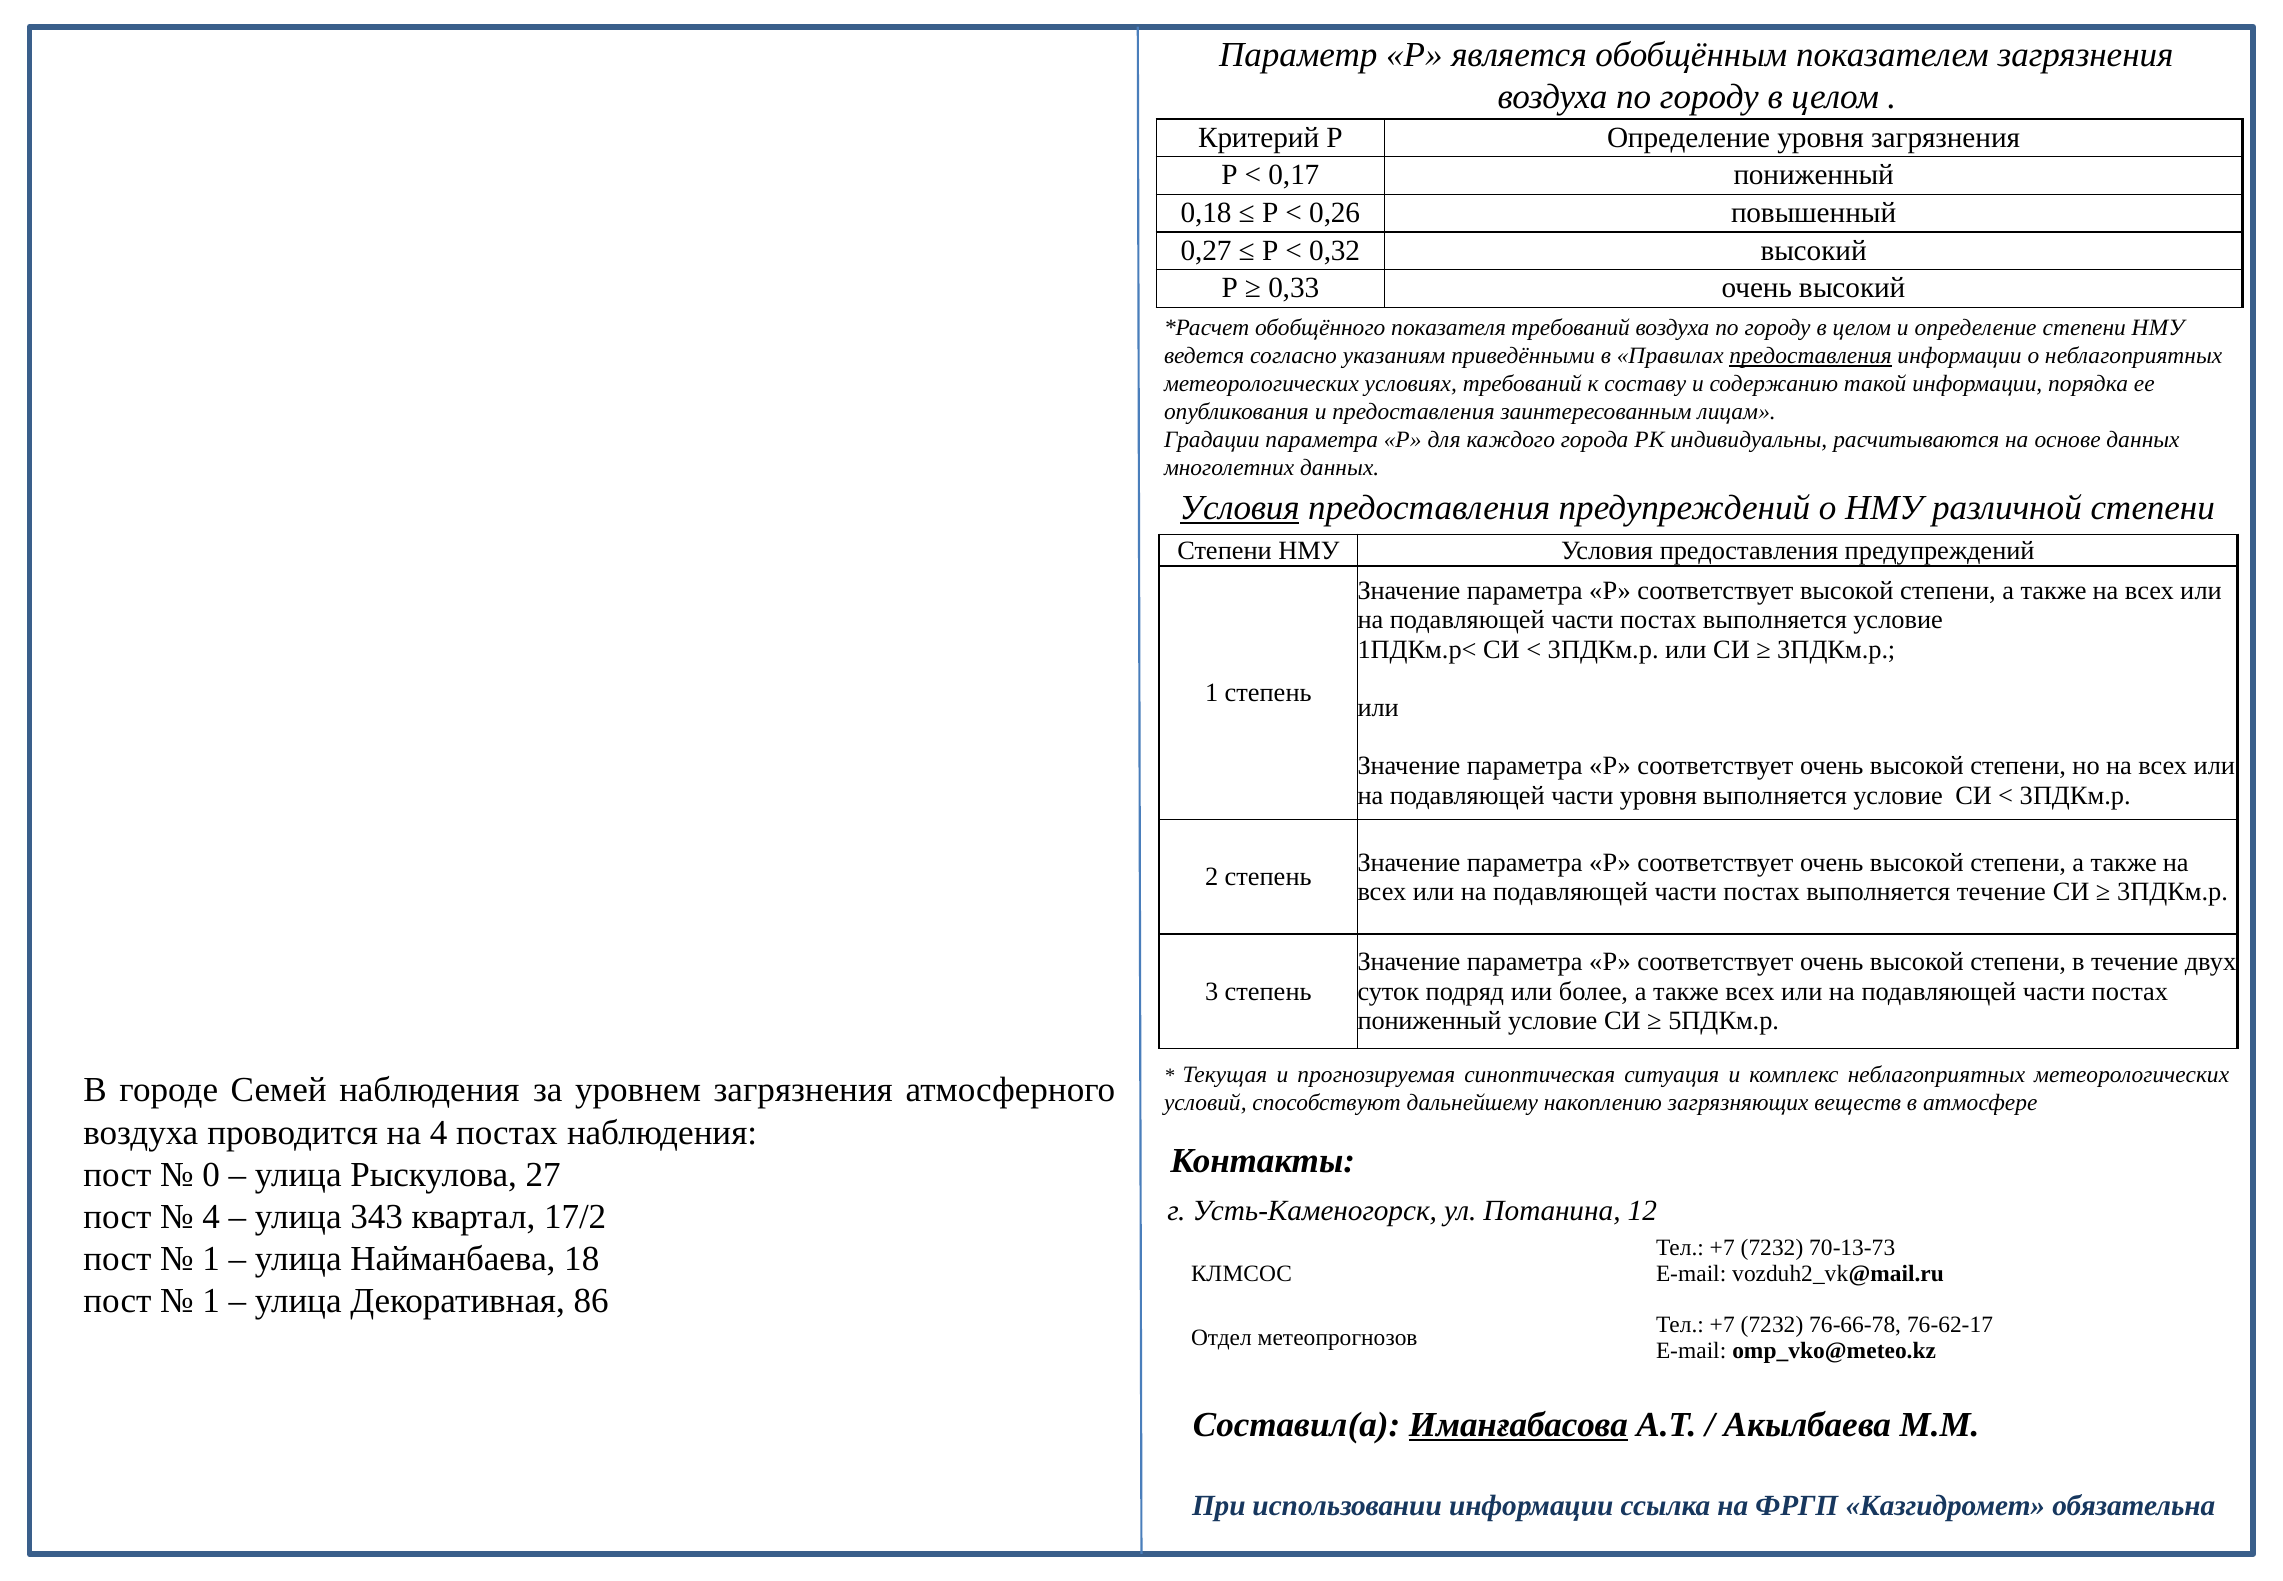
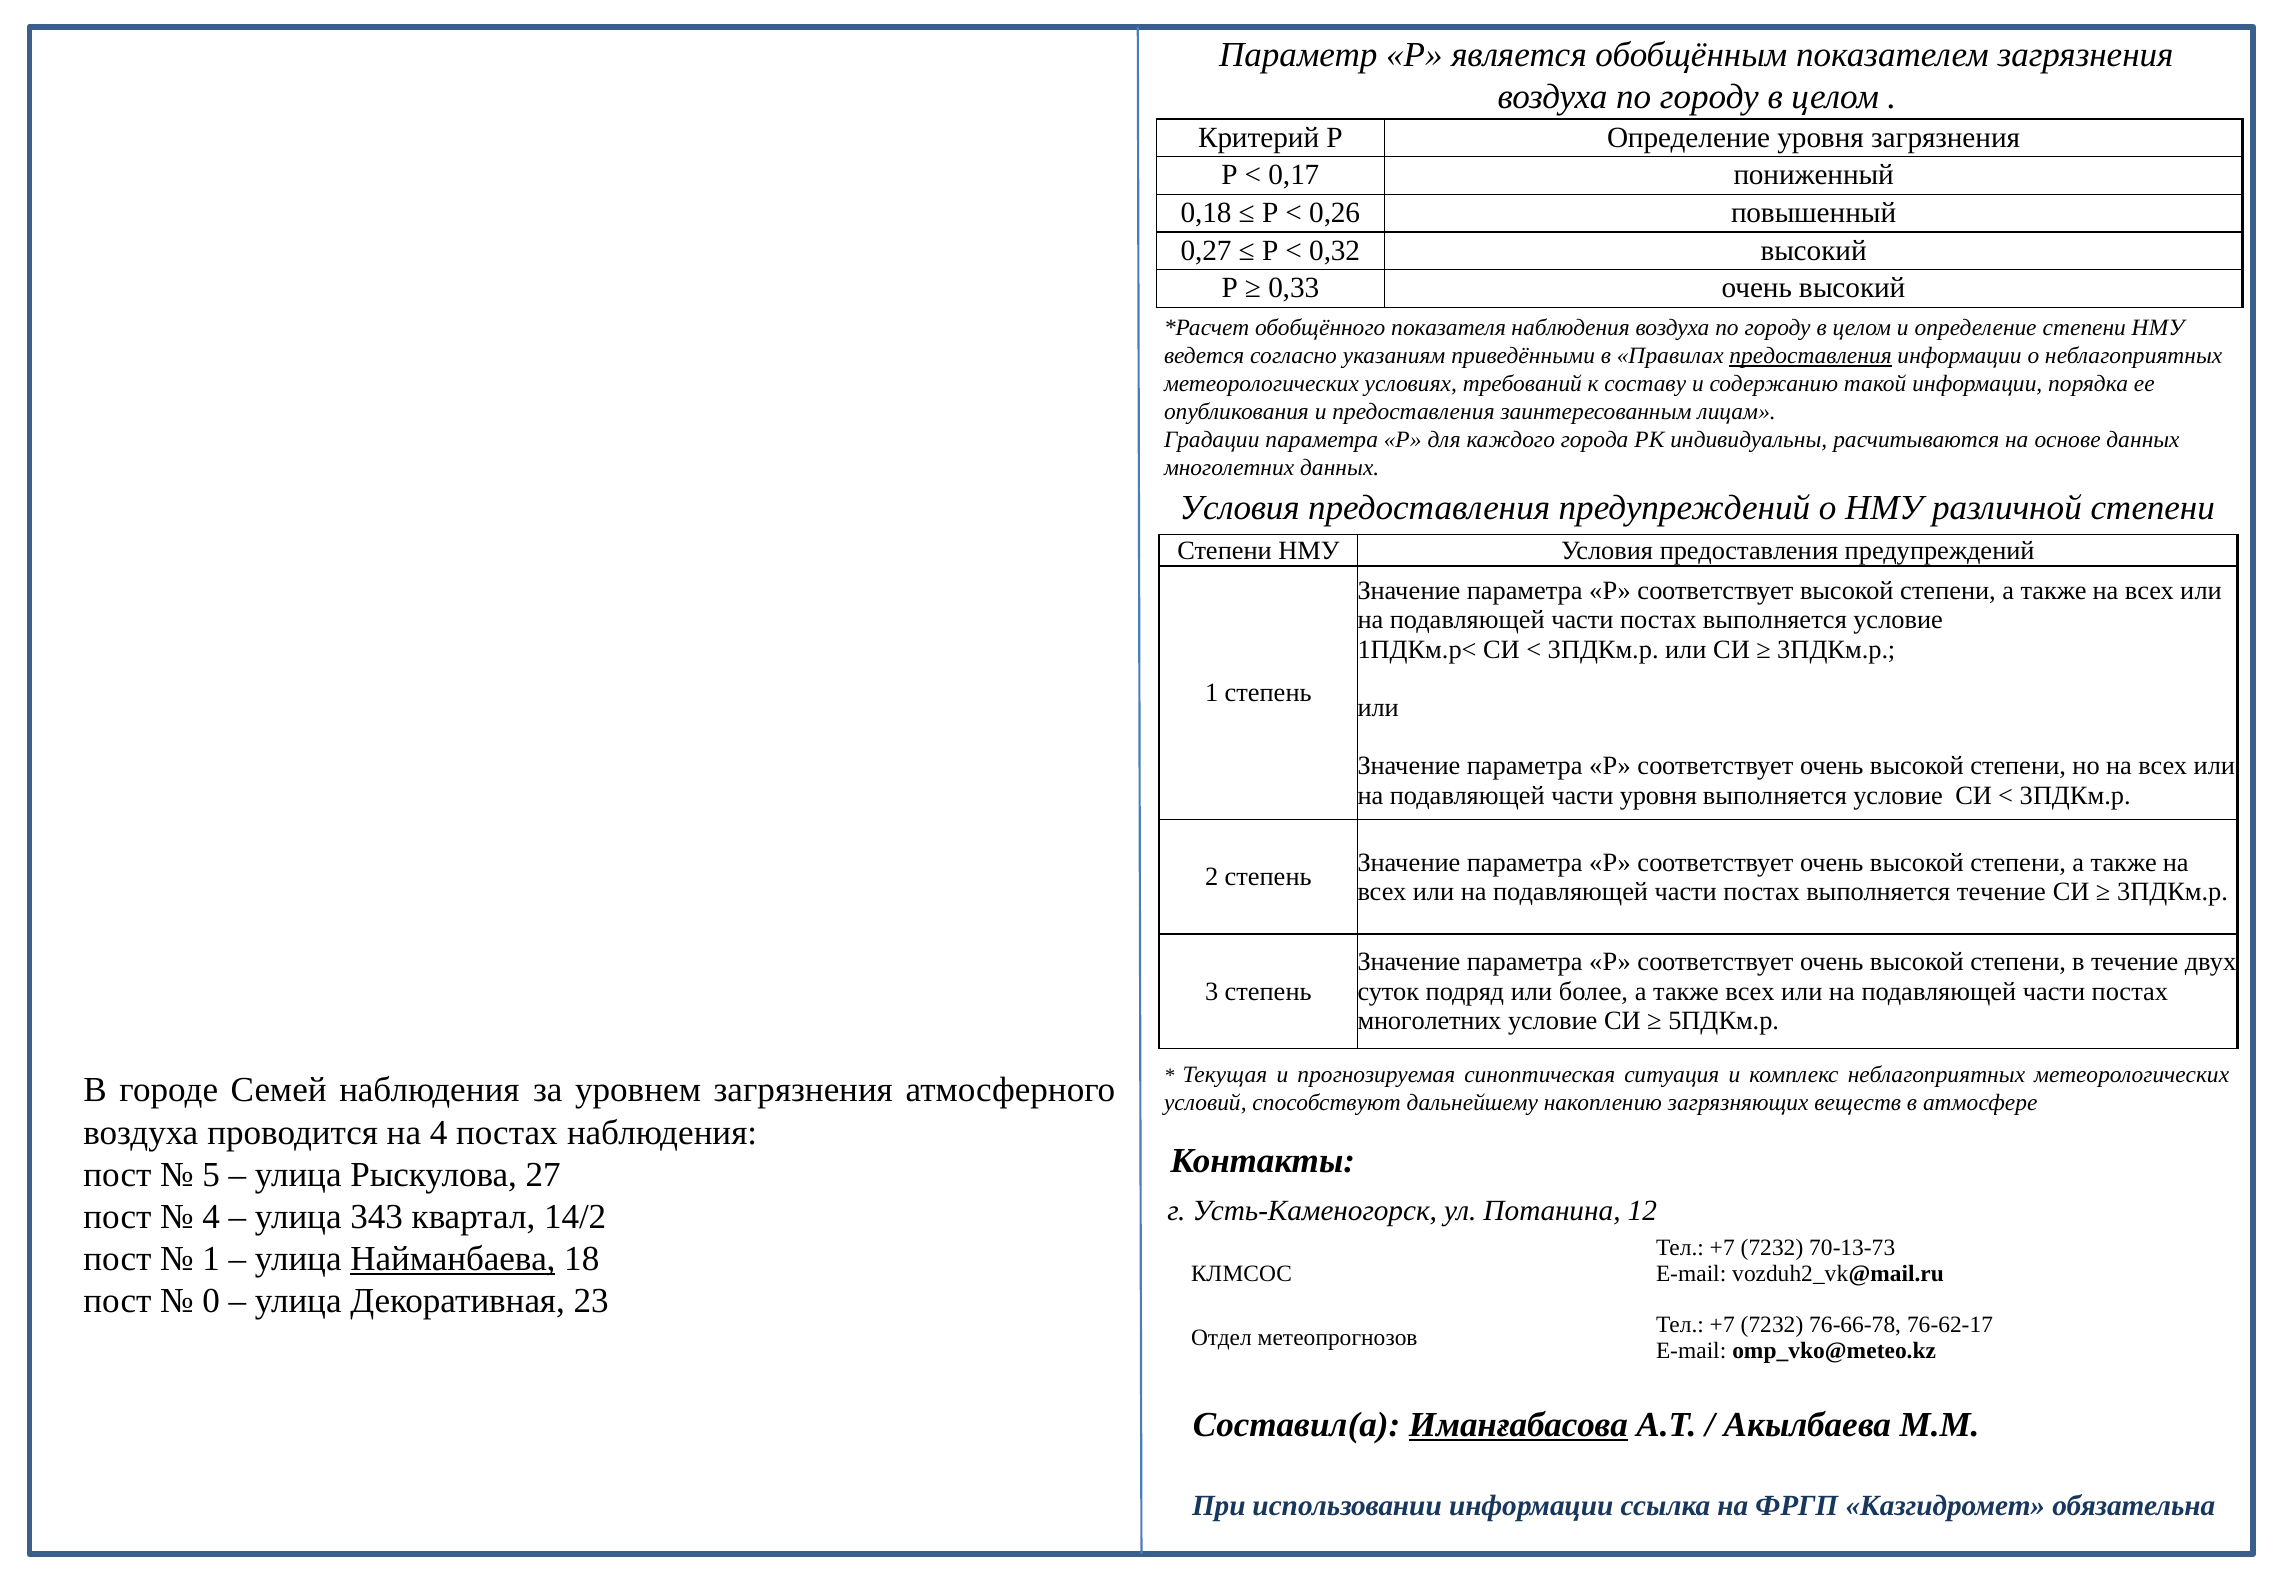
показателя требований: требований -> наблюдения
Условия at (1240, 508) underline: present -> none
пониженный at (1429, 1020): пониженный -> многолетних
0: 0 -> 5
17/2: 17/2 -> 14/2
Найманбаева underline: none -> present
1 at (211, 1301): 1 -> 0
86: 86 -> 23
